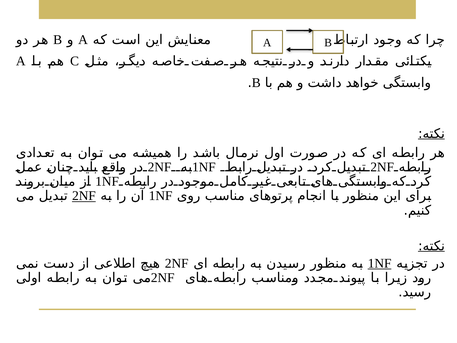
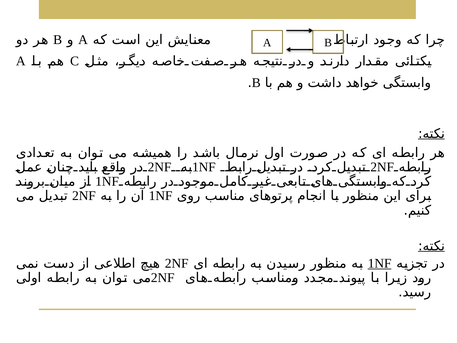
2NF at (84, 196) underline: present -> none
